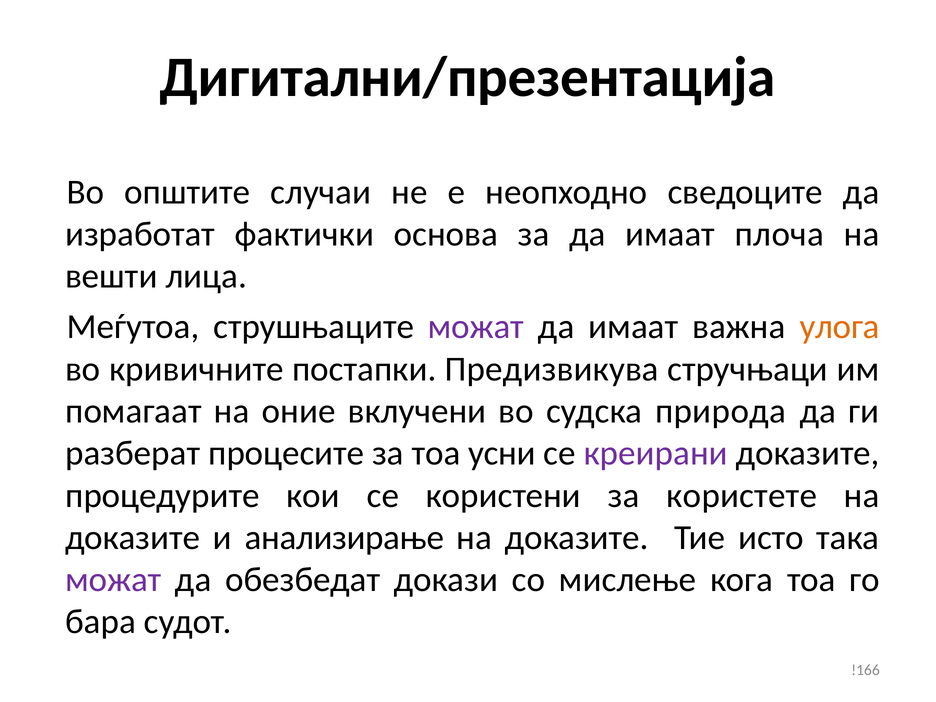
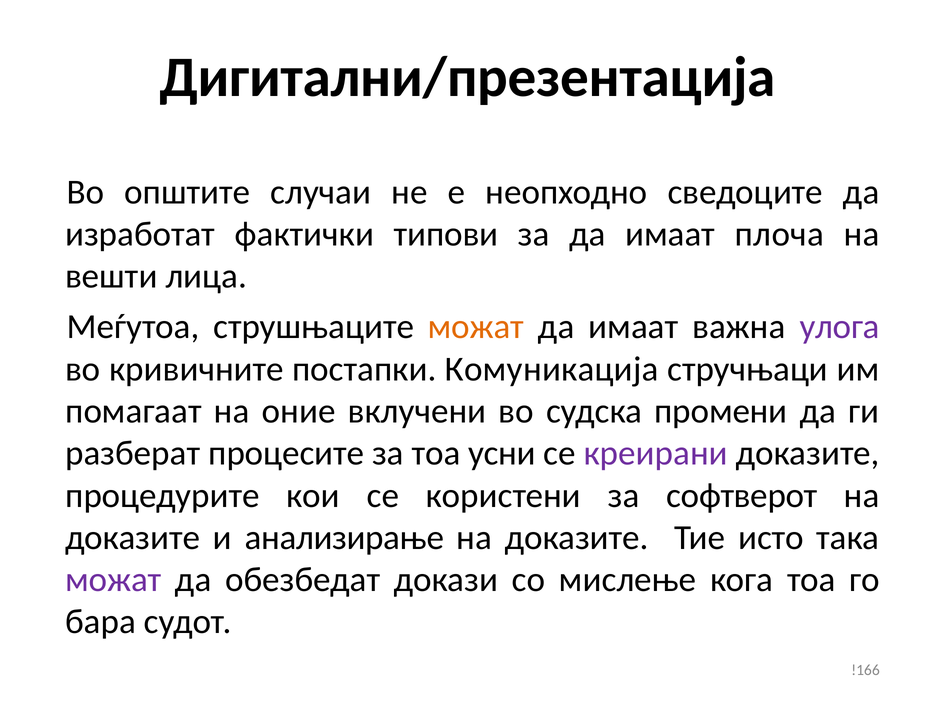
основа: основа -> типови
можат at (476, 327) colour: purple -> orange
улога colour: orange -> purple
Предизвикува: Предизвикува -> Комуникација
природа: природа -> промени
користете: користете -> софтверот
